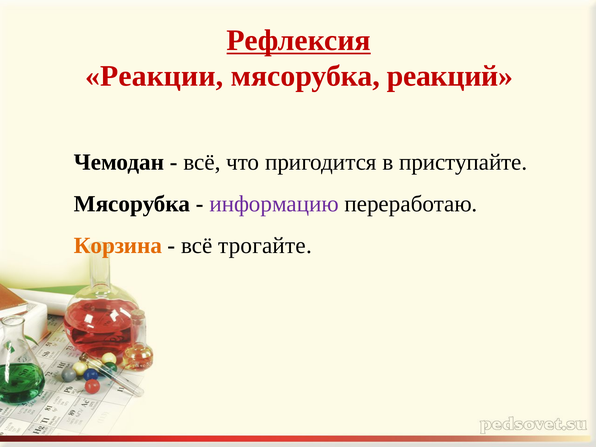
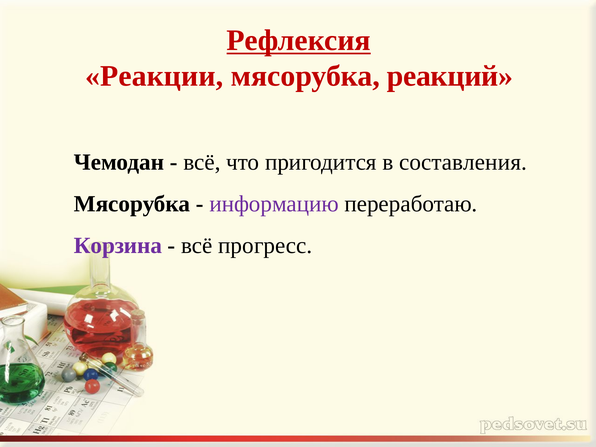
приступайте: приступайте -> составления
Корзина colour: orange -> purple
трогайте: трогайте -> прогресс
